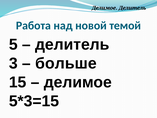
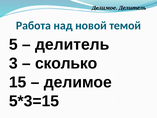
больше: больше -> сколько
